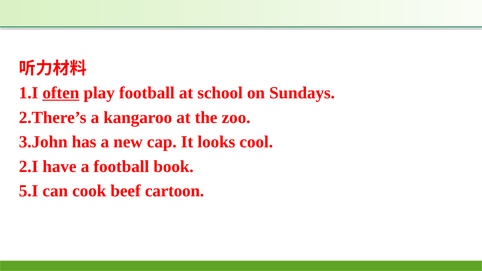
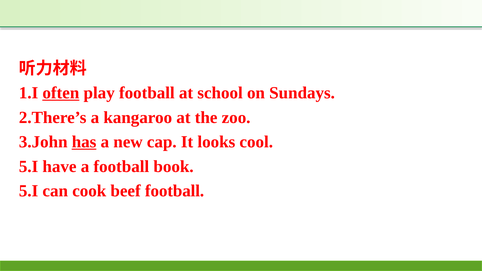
has underline: none -> present
2.I at (29, 166): 2.I -> 5.I
beef cartoon: cartoon -> football
